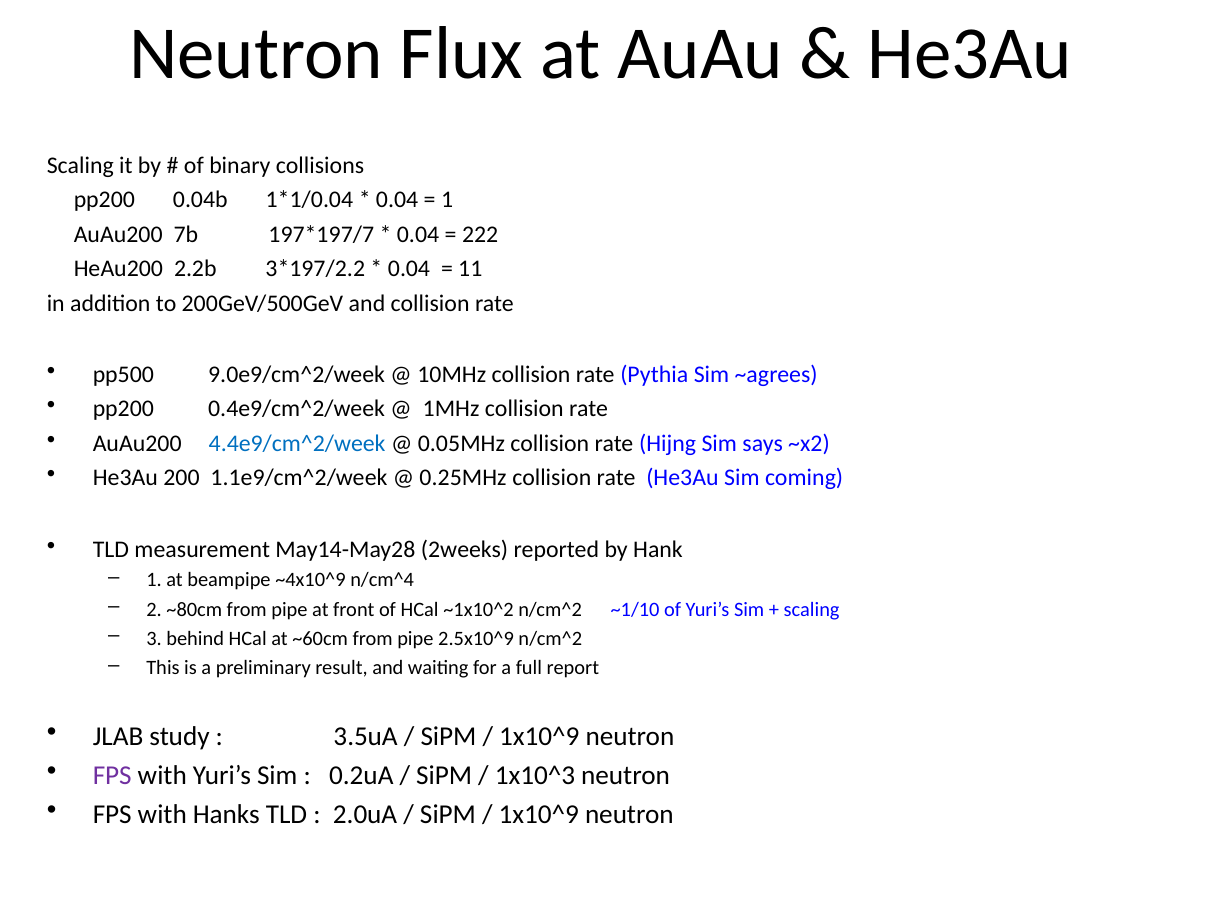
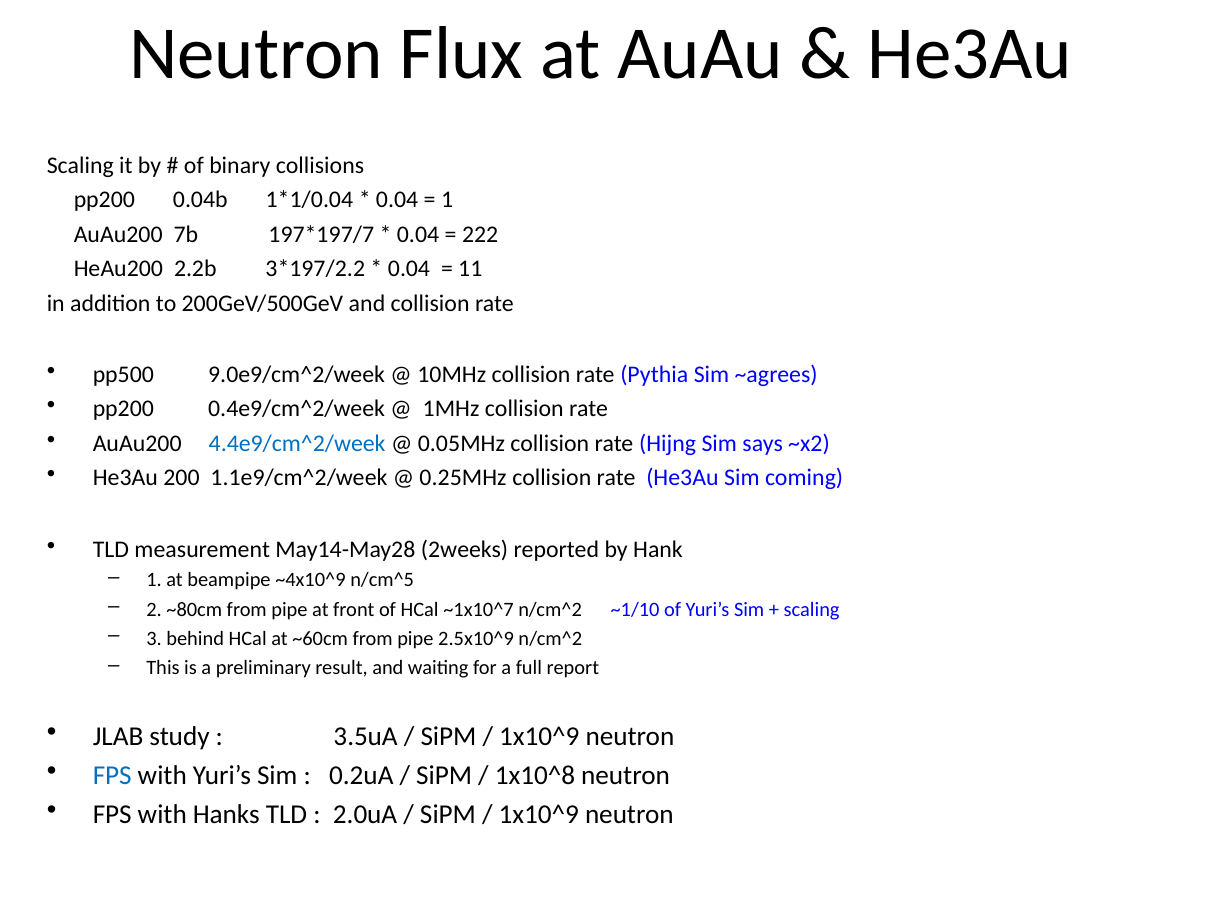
n/cm^4: n/cm^4 -> n/cm^5
~1x10^2: ~1x10^2 -> ~1x10^7
FPS at (112, 776) colour: purple -> blue
1x10^3: 1x10^3 -> 1x10^8
